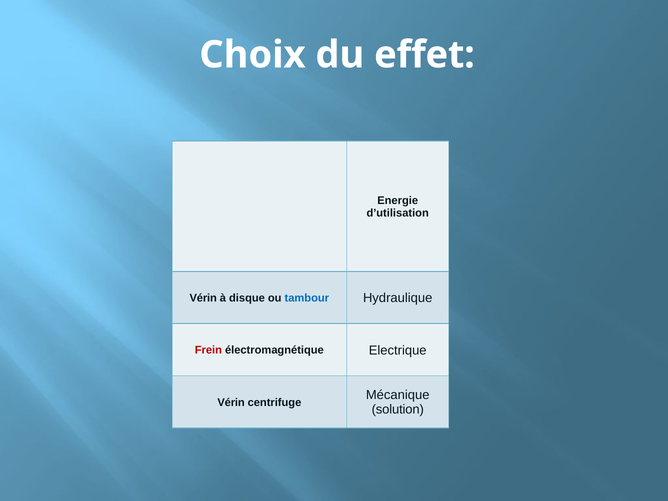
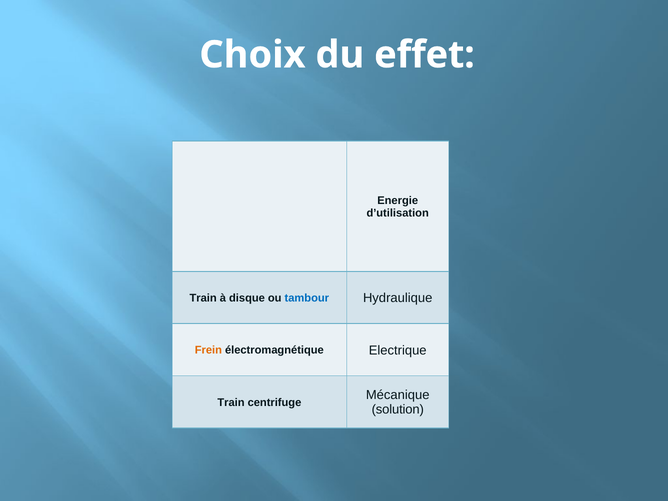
Vérin at (203, 298): Vérin -> Train
Frein colour: red -> orange
Vérin at (231, 402): Vérin -> Train
